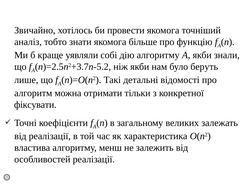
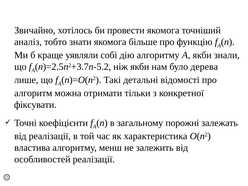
беруть: беруть -> дерева
великих: великих -> порожні
